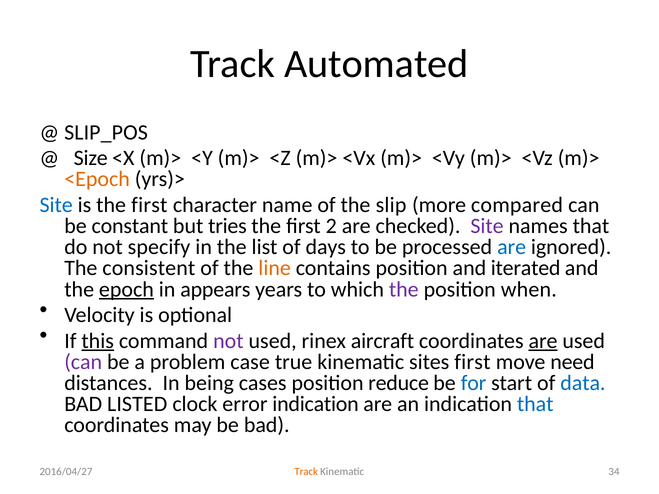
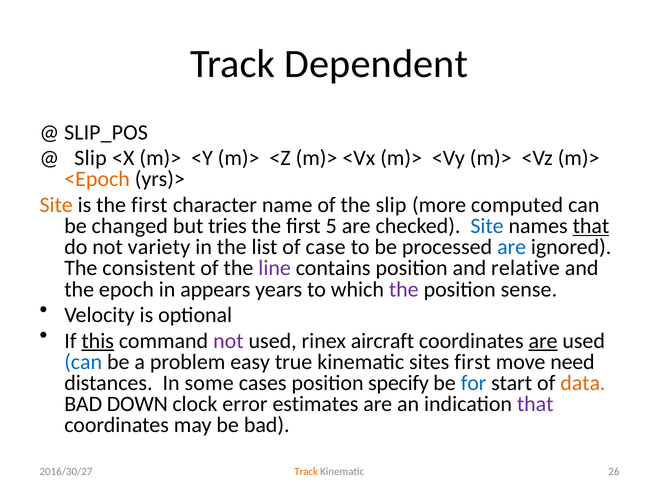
Automated: Automated -> Dependent
Size at (91, 158): Size -> Slip
Site at (56, 205) colour: blue -> orange
compared: compared -> computed
constant: constant -> changed
2: 2 -> 5
Site at (487, 226) colour: purple -> blue
that at (591, 226) underline: none -> present
specify: specify -> variety
days: days -> case
line colour: orange -> purple
iterated: iterated -> relative
epoch underline: present -> none
when: when -> sense
can at (83, 362) colour: purple -> blue
case: case -> easy
being: being -> some
reduce: reduce -> specify
data colour: blue -> orange
LISTED: LISTED -> DOWN
error indication: indication -> estimates
that at (535, 404) colour: blue -> purple
34: 34 -> 26
2016/04/27: 2016/04/27 -> 2016/30/27
